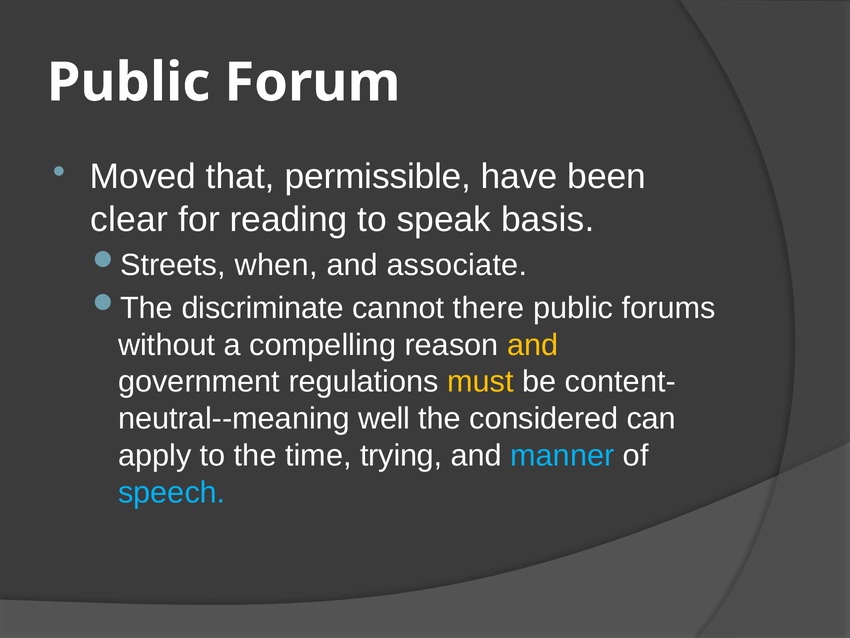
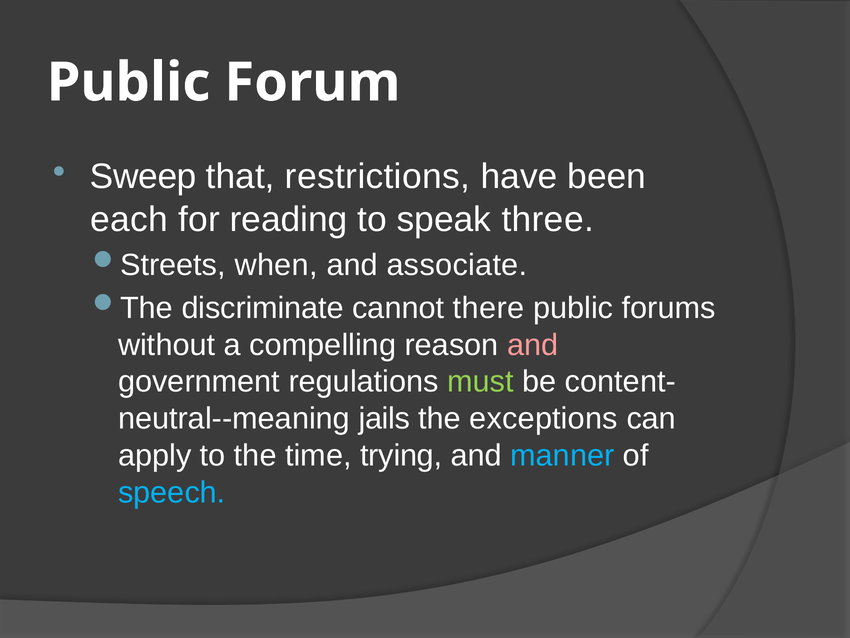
Moved: Moved -> Sweep
permissible: permissible -> restrictions
clear: clear -> each
basis: basis -> three
and at (533, 345) colour: yellow -> pink
must colour: yellow -> light green
well: well -> jails
considered: considered -> exceptions
